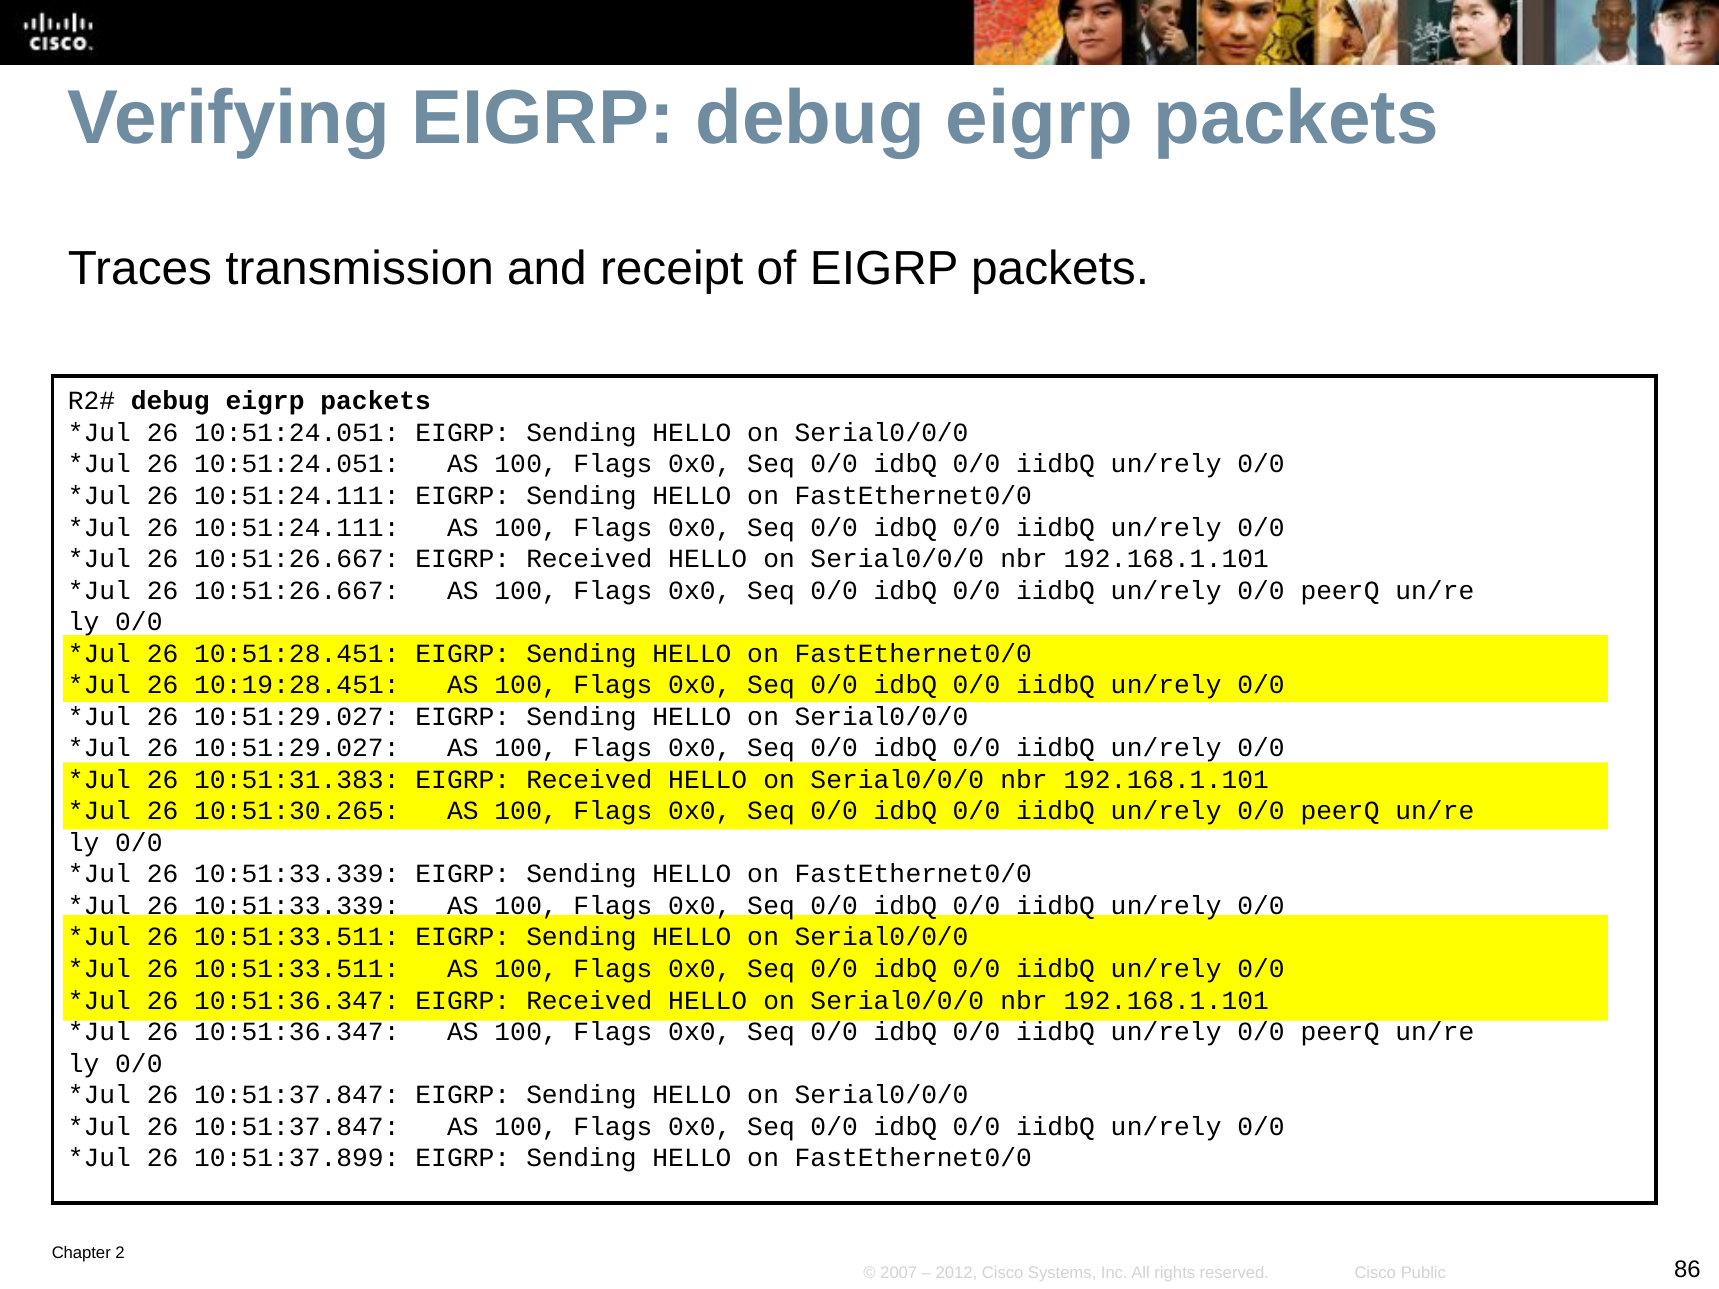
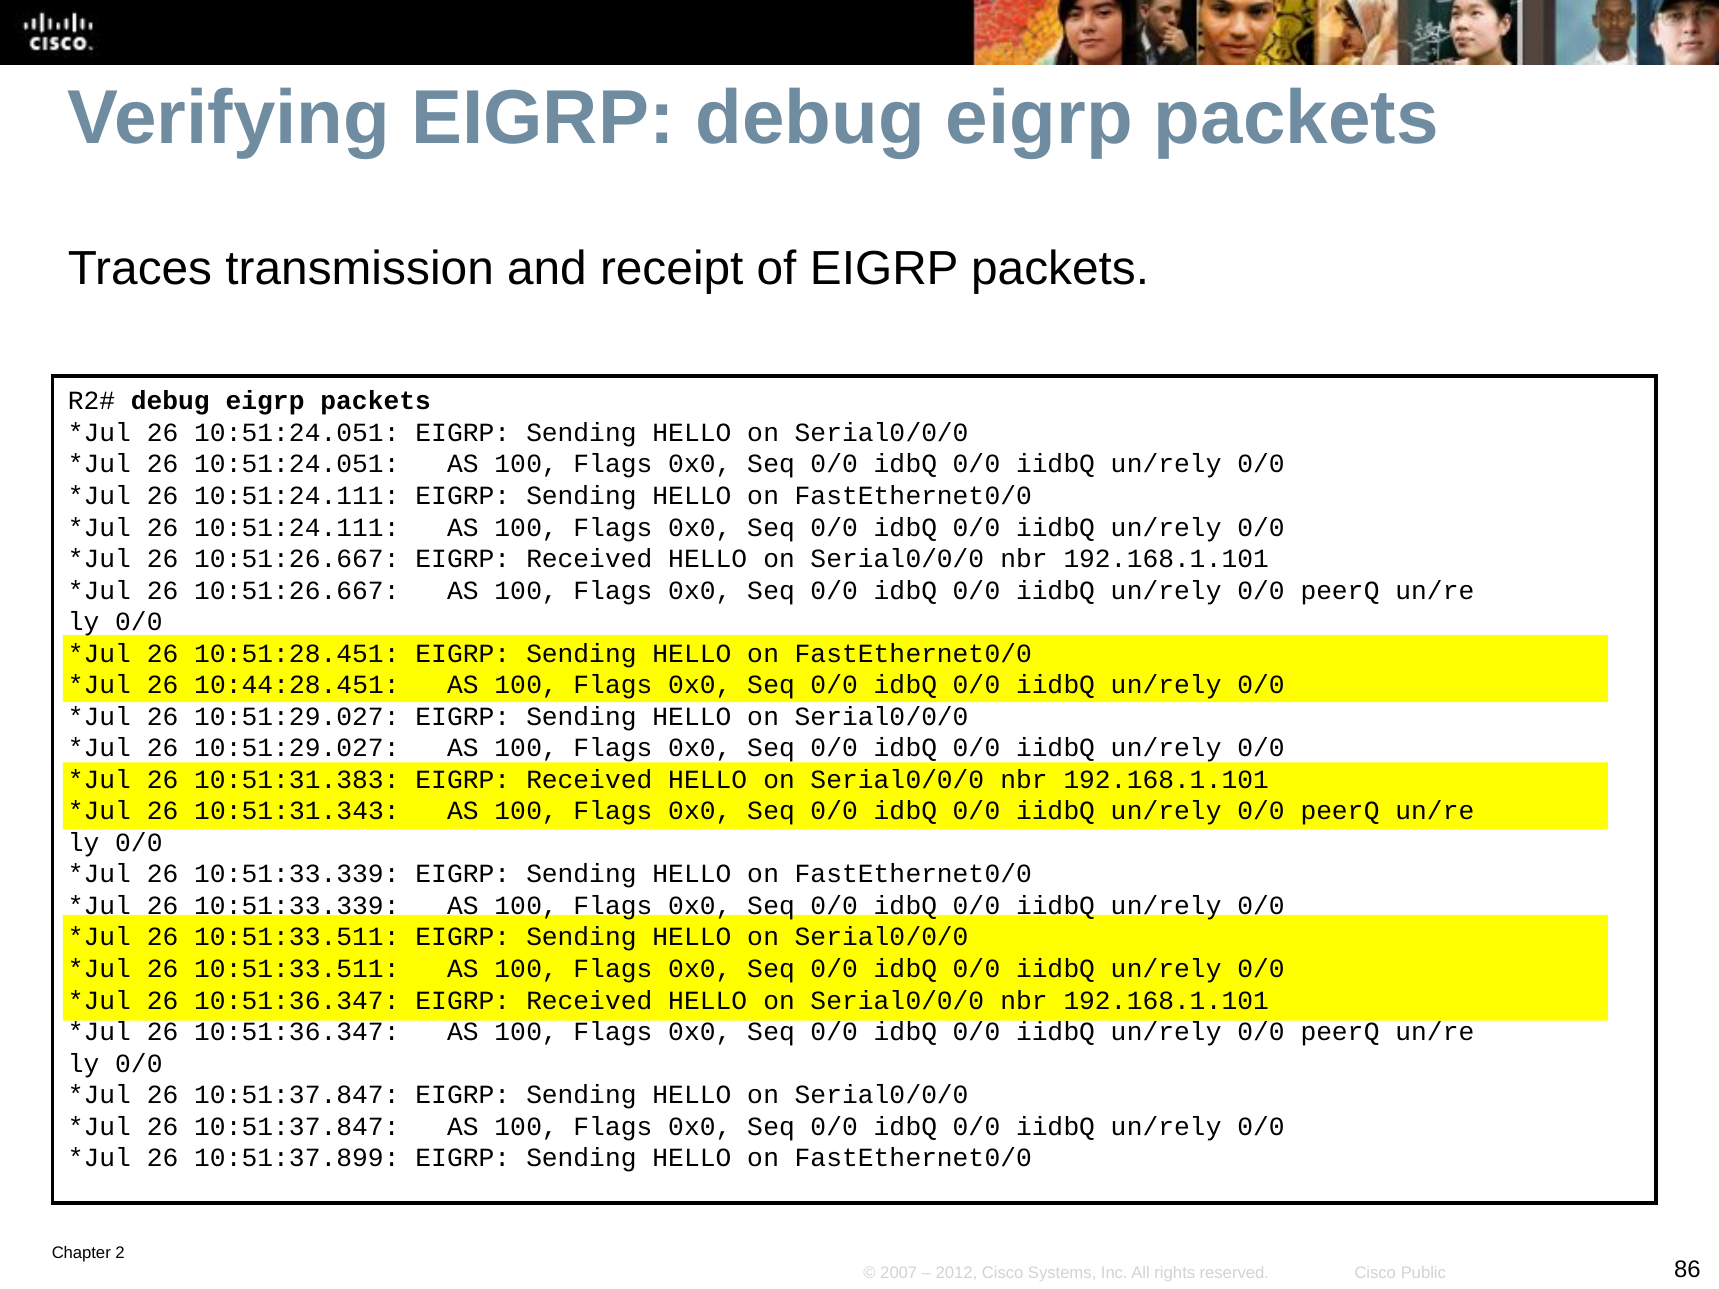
10:19:28.451: 10:19:28.451 -> 10:44:28.451
10:51:30.265: 10:51:30.265 -> 10:51:31.343
